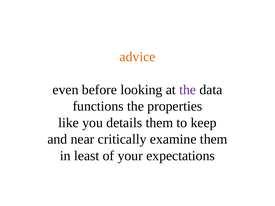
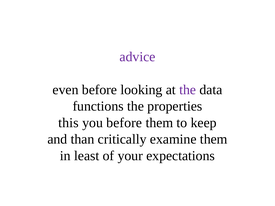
advice colour: orange -> purple
like: like -> this
you details: details -> before
near: near -> than
